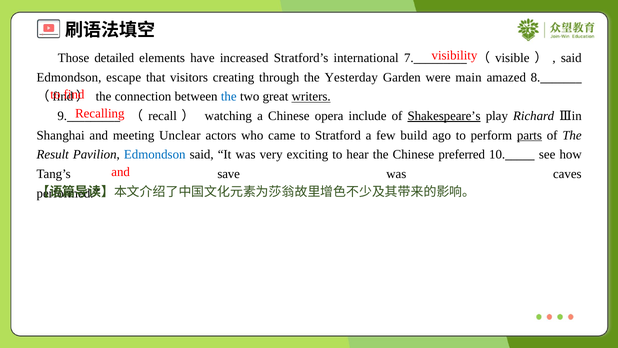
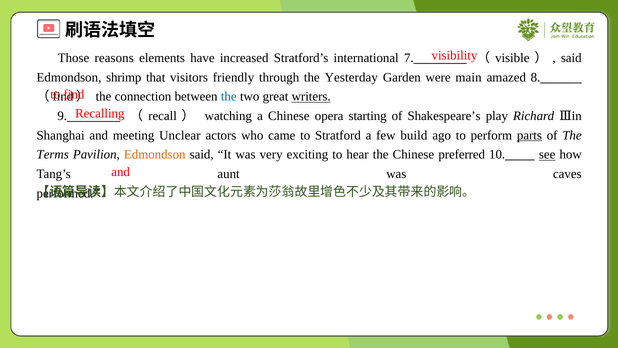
detailed: detailed -> reasons
escape: escape -> shrimp
creating: creating -> friendly
include: include -> starting
Shakespeare’s underline: present -> none
Result: Result -> Terms
Edmondson at (155, 154) colour: blue -> orange
see underline: none -> present
save: save -> aunt
